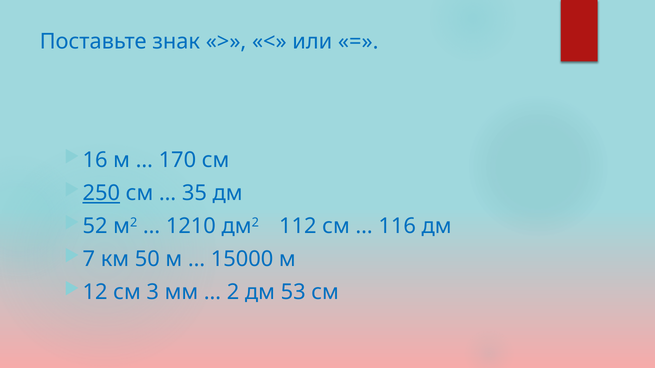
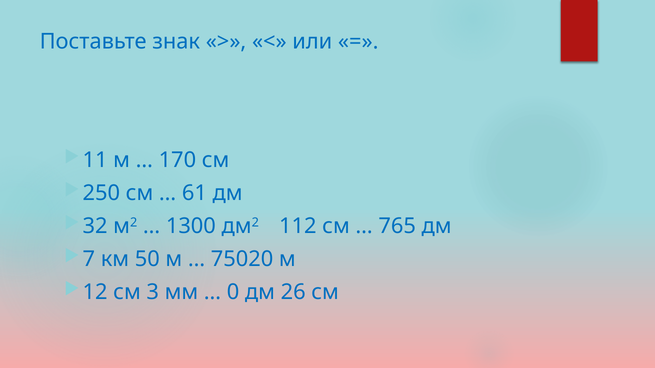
16: 16 -> 11
250 underline: present -> none
35: 35 -> 61
52: 52 -> 32
1210: 1210 -> 1300
116: 116 -> 765
15000: 15000 -> 75020
2: 2 -> 0
53: 53 -> 26
